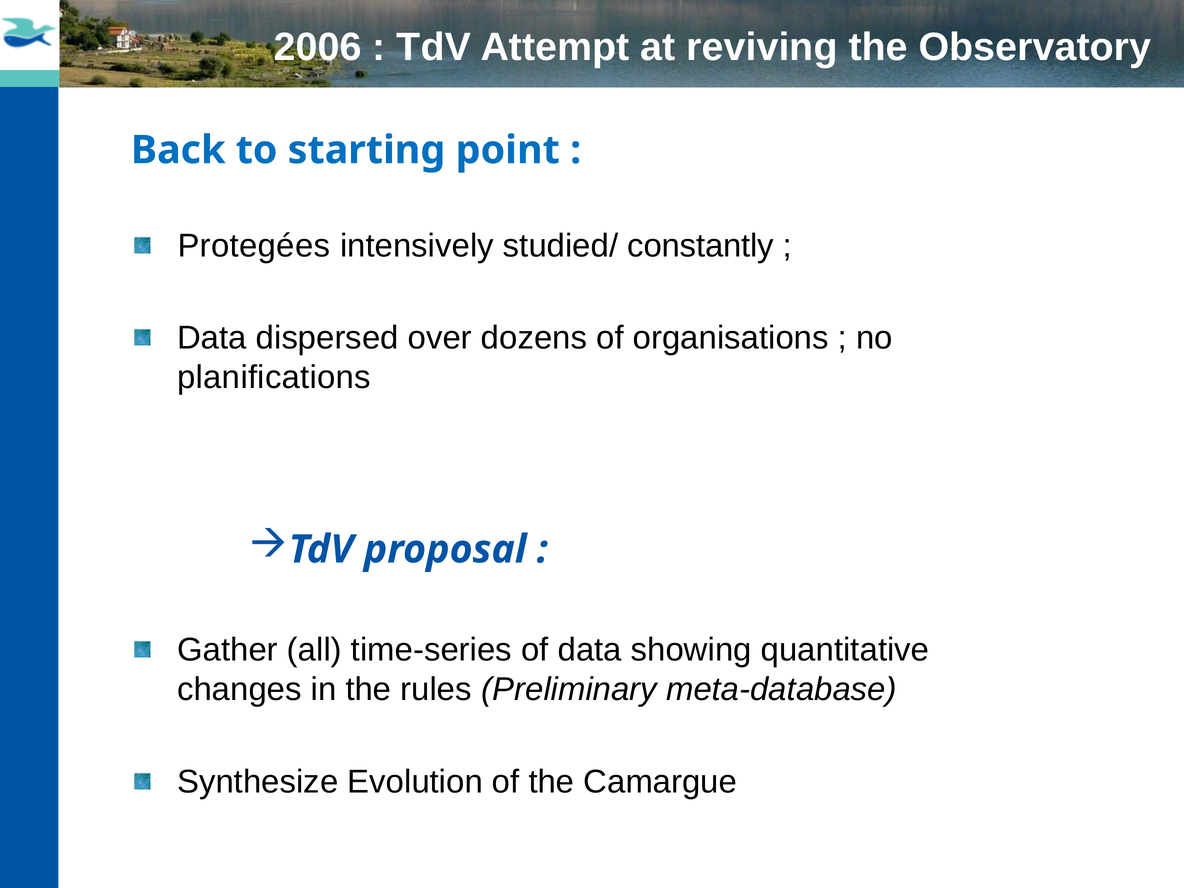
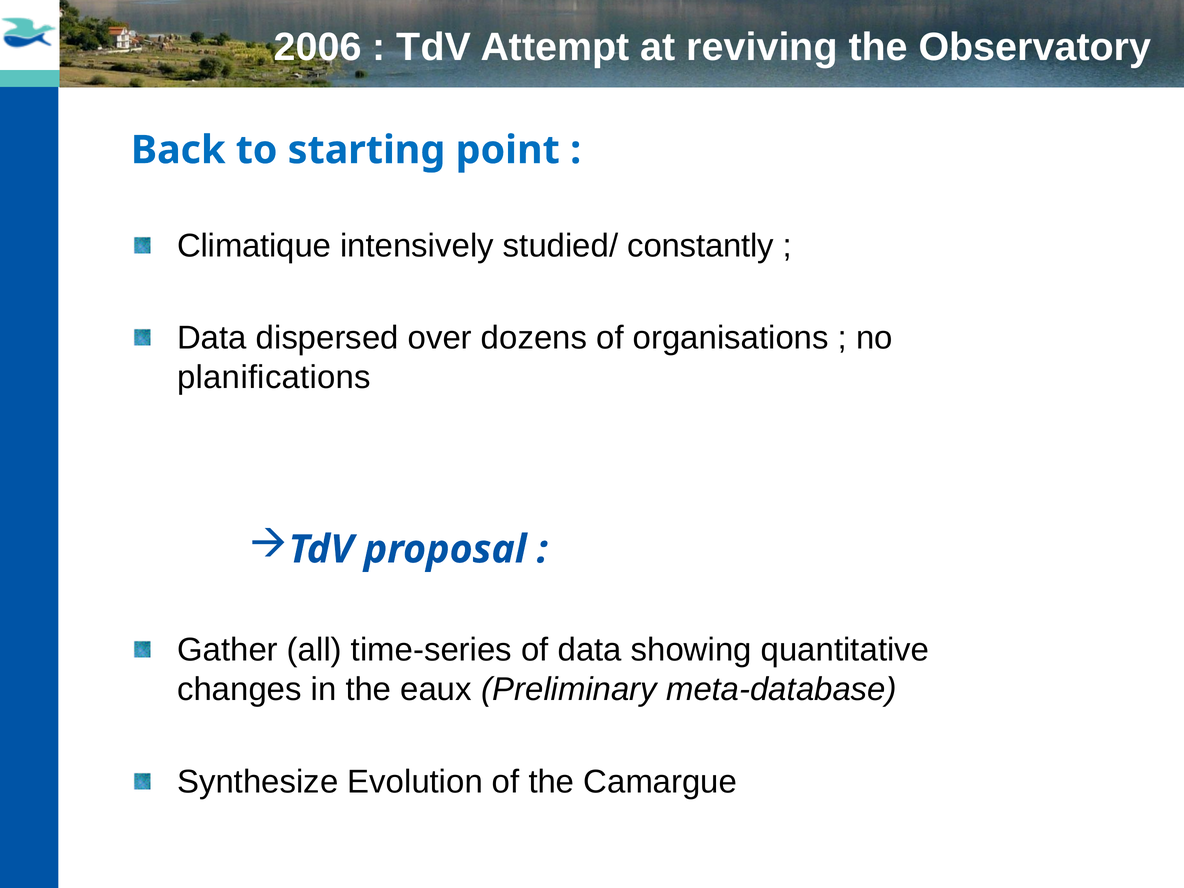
Protegées: Protegées -> Climatique
rules: rules -> eaux
